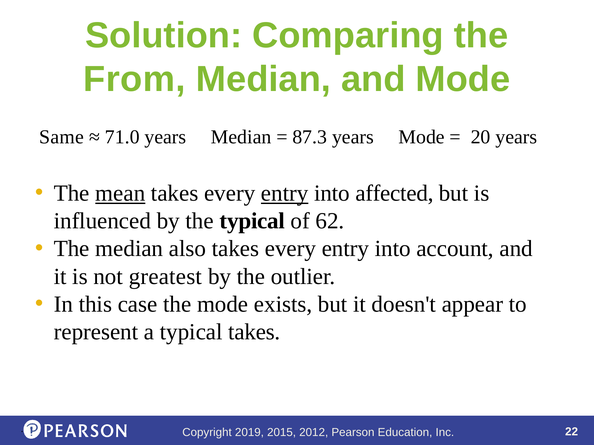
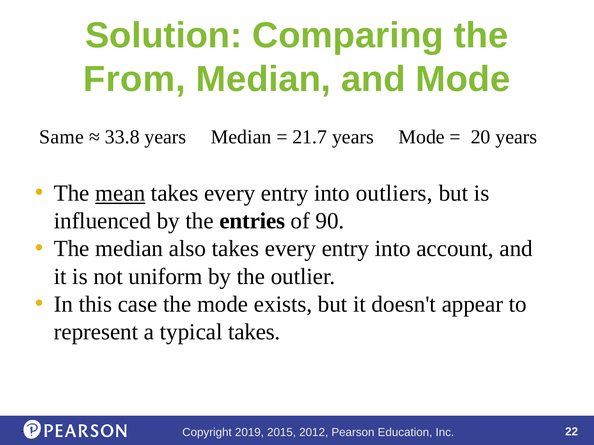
71.0: 71.0 -> 33.8
87.3: 87.3 -> 21.7
entry at (285, 193) underline: present -> none
affected: affected -> outliers
the typical: typical -> entries
62: 62 -> 90
greatest: greatest -> uniform
